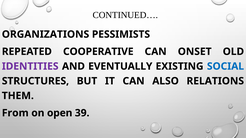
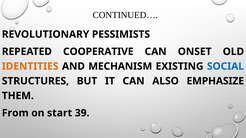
ORGANIZATIONS: ORGANIZATIONS -> REVOLUTIONARY
IDENTITIES colour: purple -> orange
EVENTUALLY: EVENTUALLY -> MECHANISM
RELATIONS: RELATIONS -> EMPHASIZE
open: open -> start
